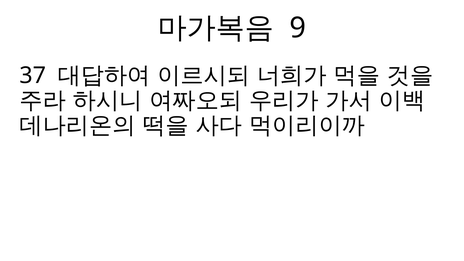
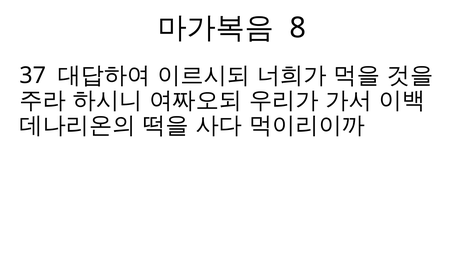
9: 9 -> 8
